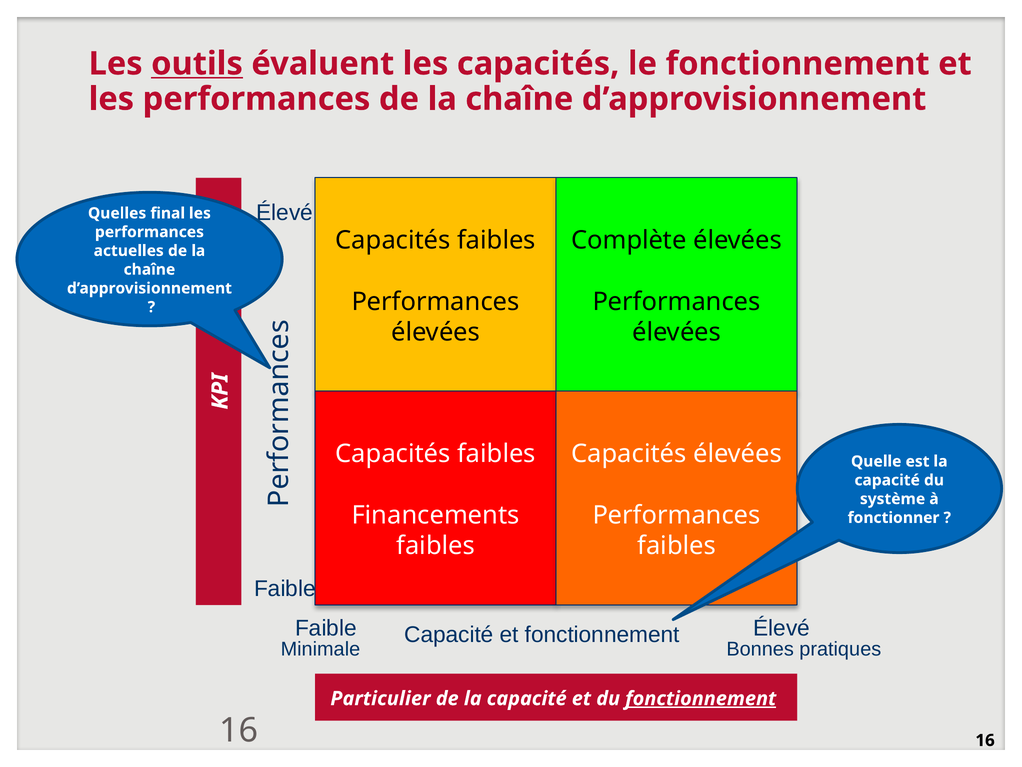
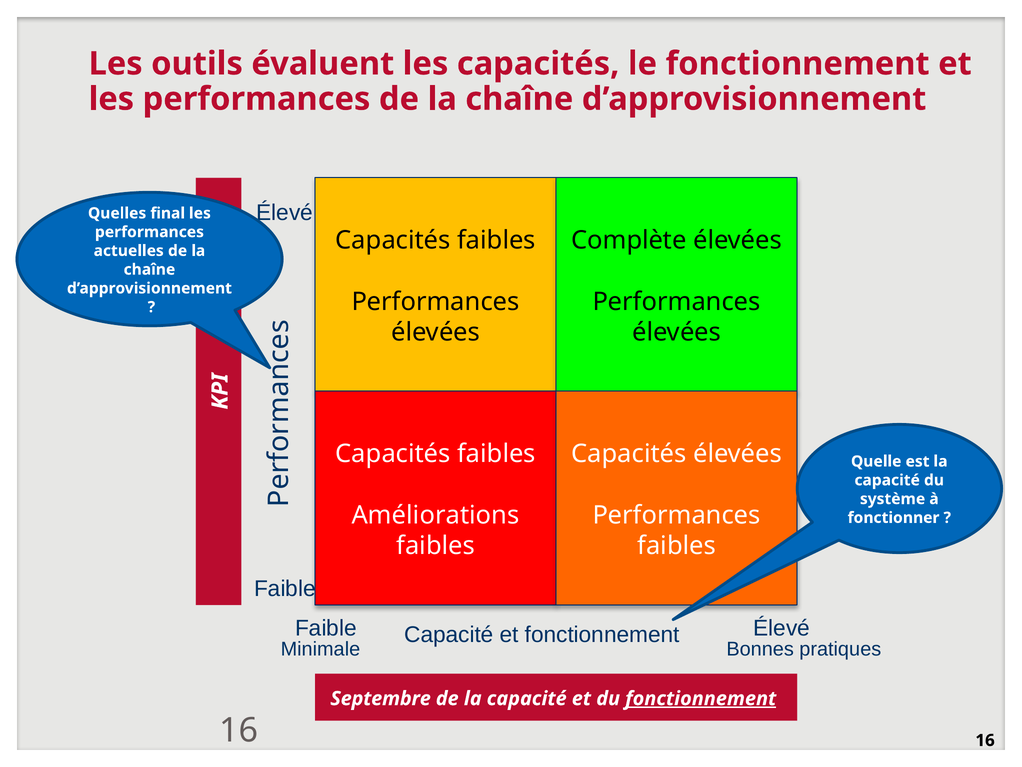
outils underline: present -> none
Financements: Financements -> Améliorations
Particulier: Particulier -> Septembre
